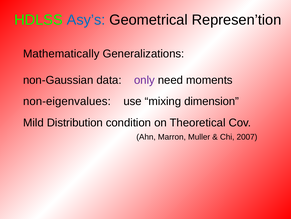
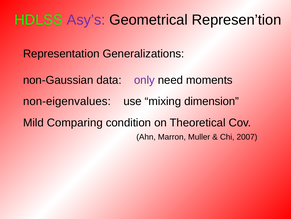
Asy’s colour: blue -> purple
Mathematically: Mathematically -> Representation
Distribution: Distribution -> Comparing
